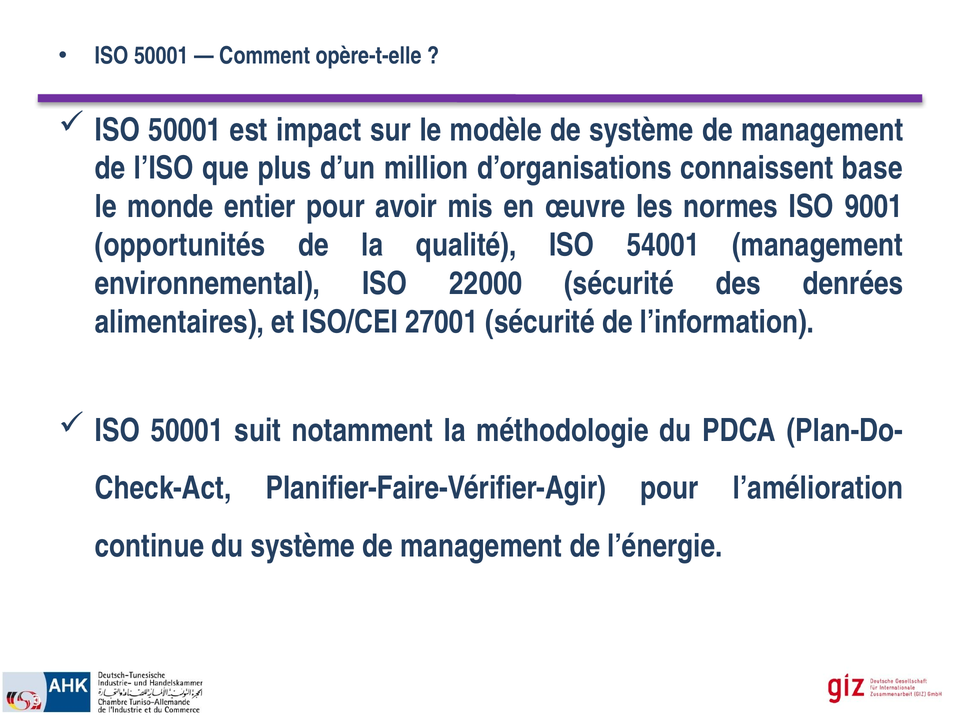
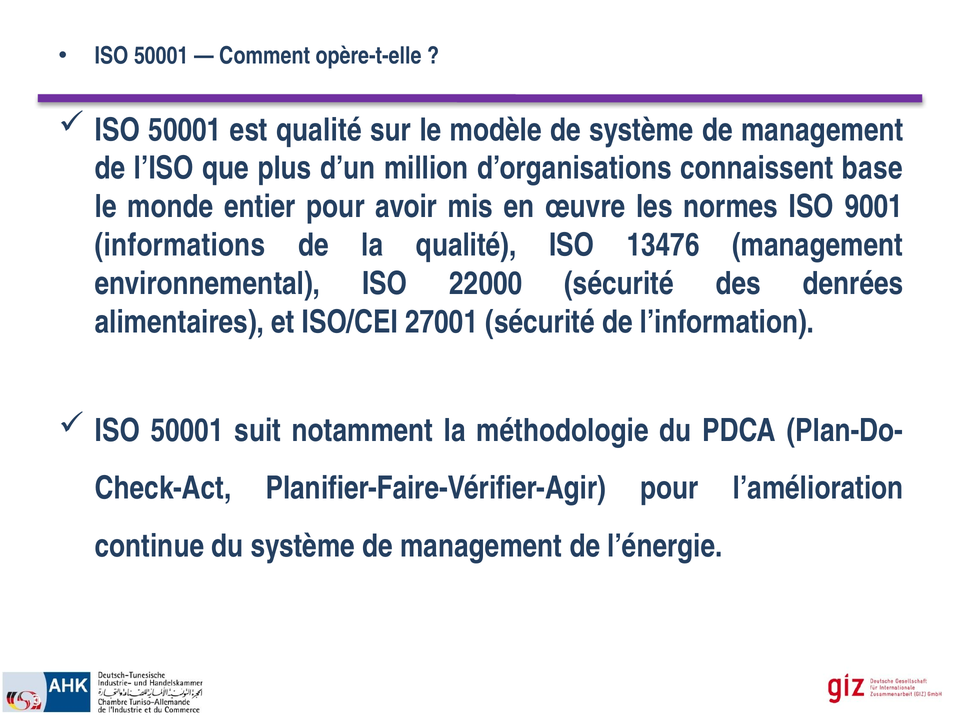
est impact: impact -> qualité
opportunités: opportunités -> informations
54001: 54001 -> 13476
